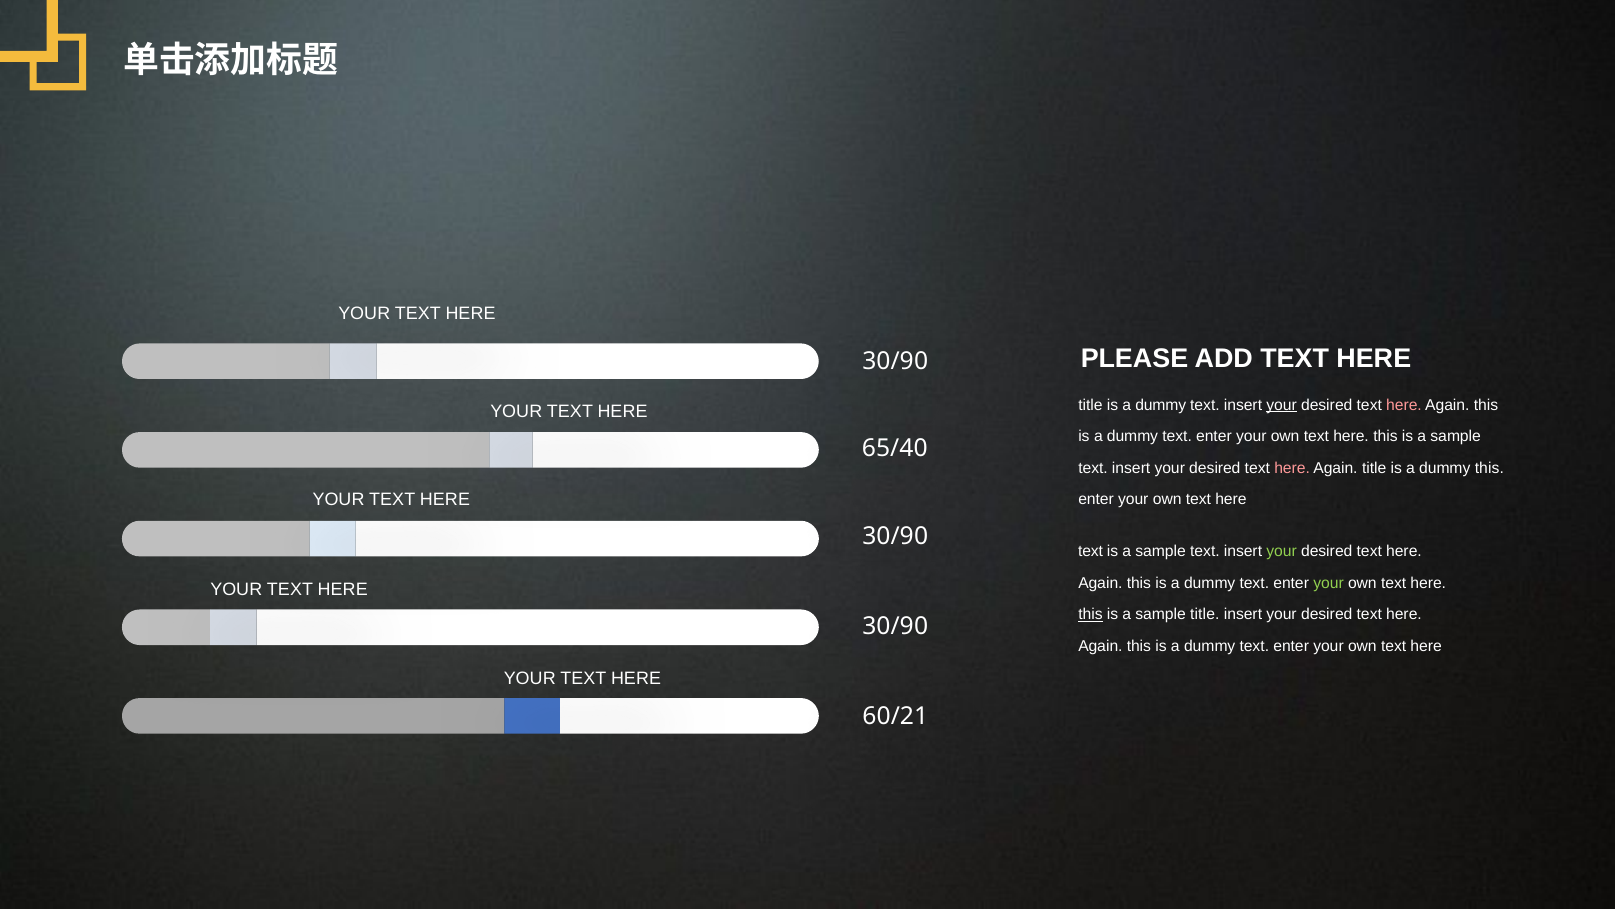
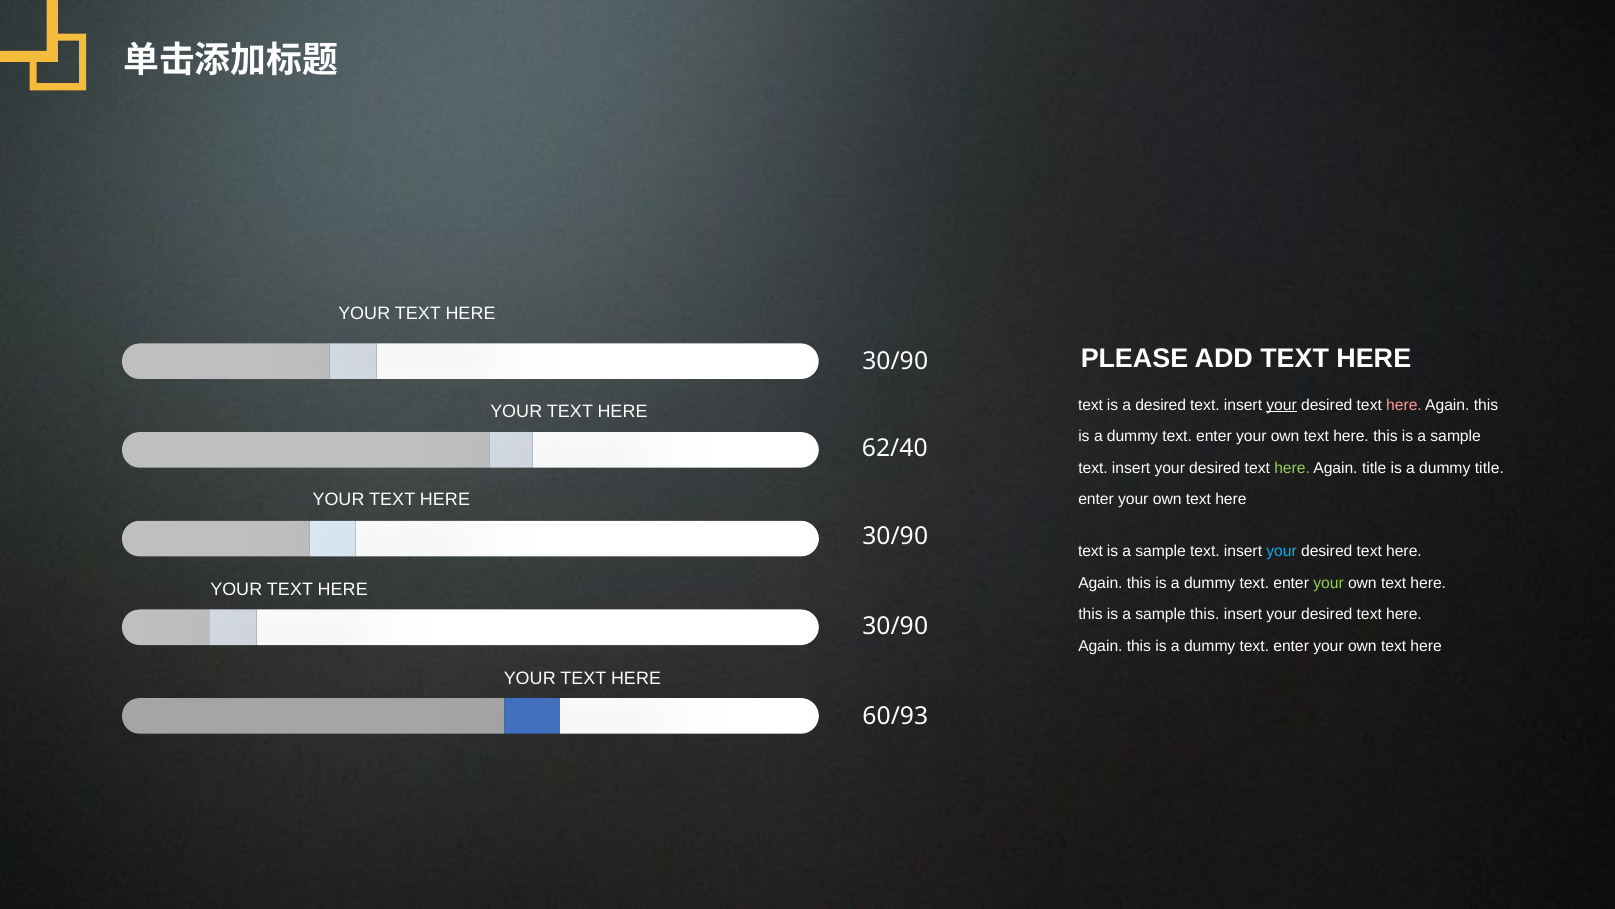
title at (1091, 405): title -> text
dummy at (1161, 405): dummy -> desired
65/40: 65/40 -> 62/40
here at (1292, 468) colour: pink -> light green
dummy this: this -> title
your at (1282, 551) colour: light green -> light blue
this at (1091, 614) underline: present -> none
sample title: title -> this
60/21: 60/21 -> 60/93
